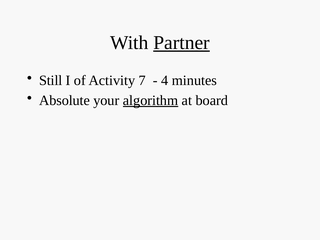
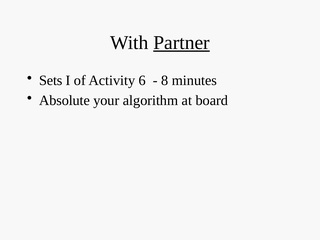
Still: Still -> Sets
7: 7 -> 6
4: 4 -> 8
algorithm underline: present -> none
